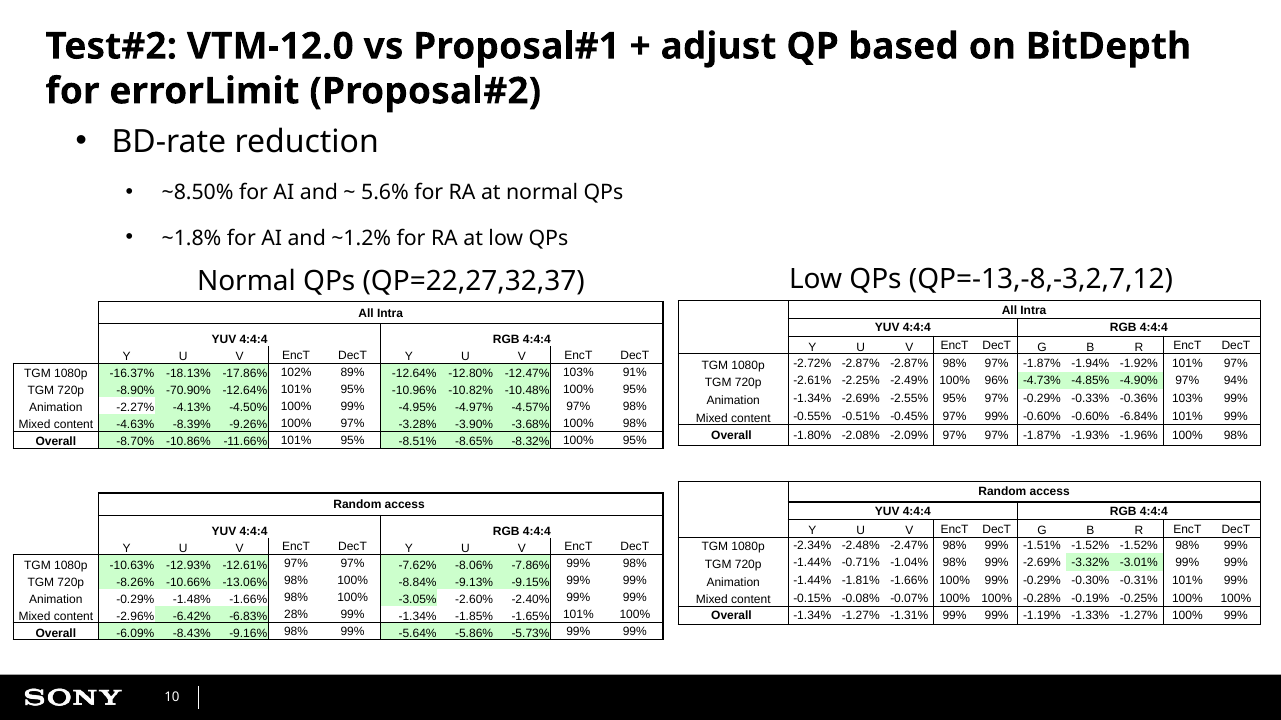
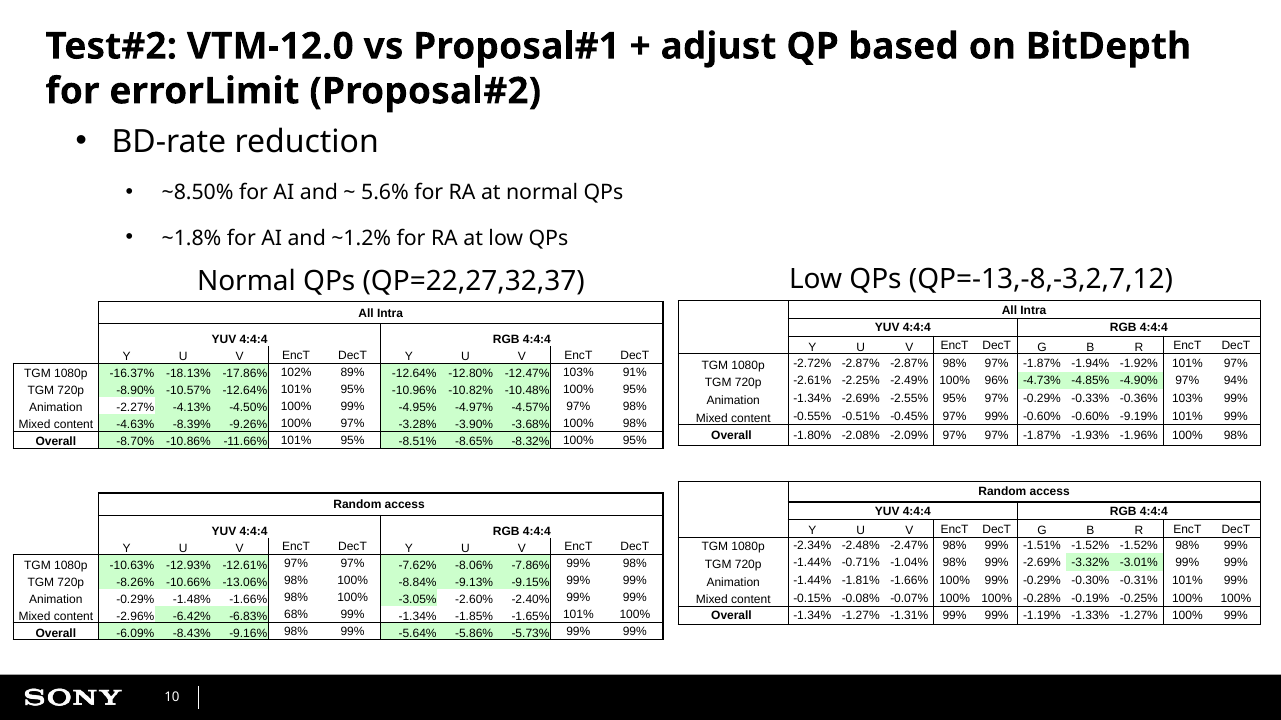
-70.90%: -70.90% -> -10.57%
-6.84%: -6.84% -> -9.19%
28%: 28% -> 68%
